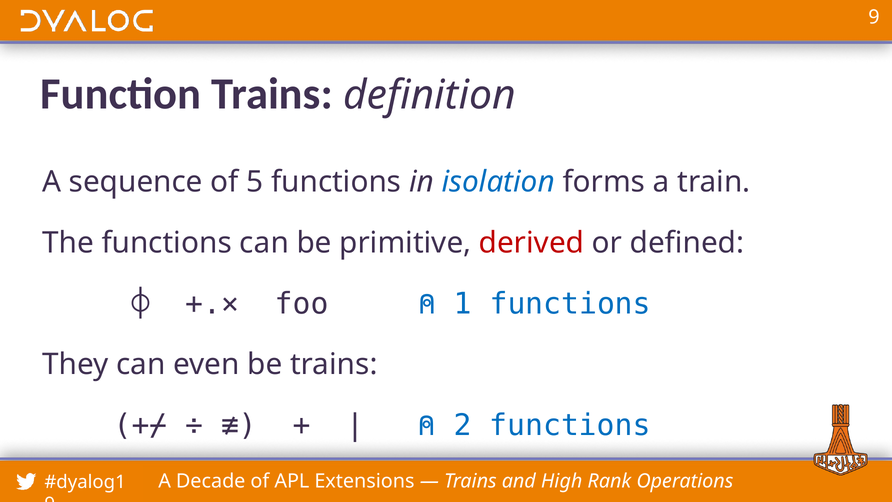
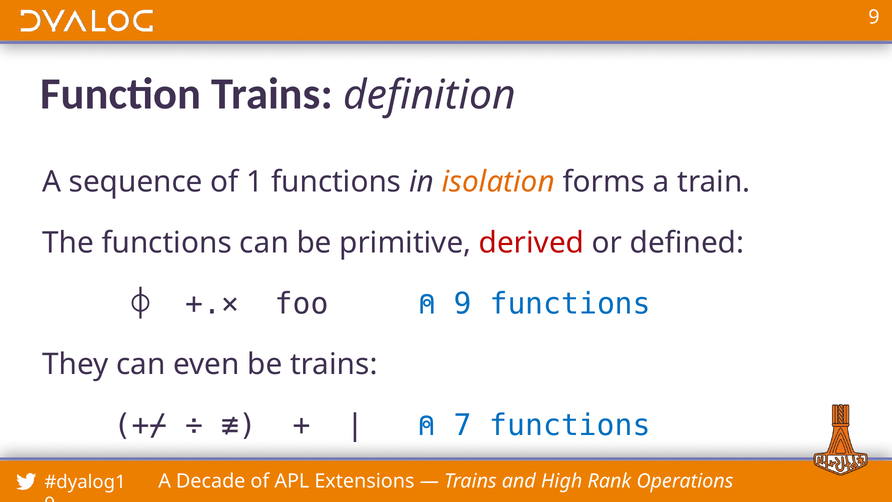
5: 5 -> 1
isolation colour: blue -> orange
1 at (463, 304): 1 -> 9
2: 2 -> 7
